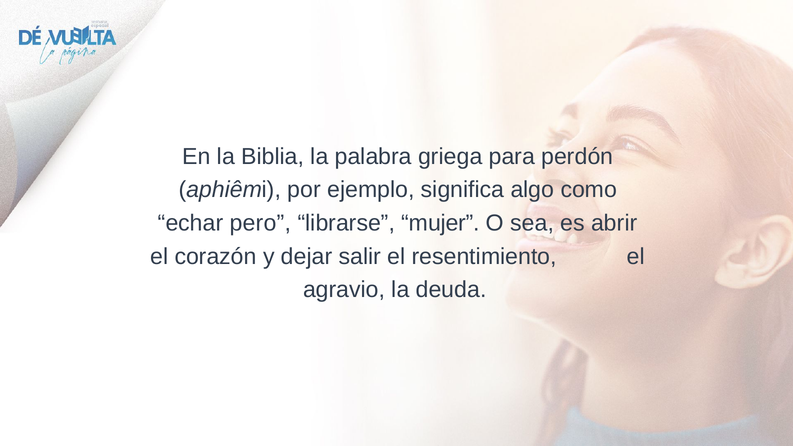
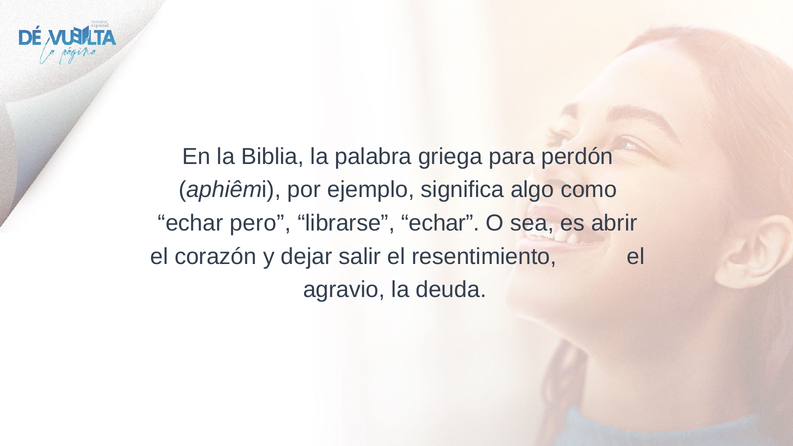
librarse mujer: mujer -> echar
